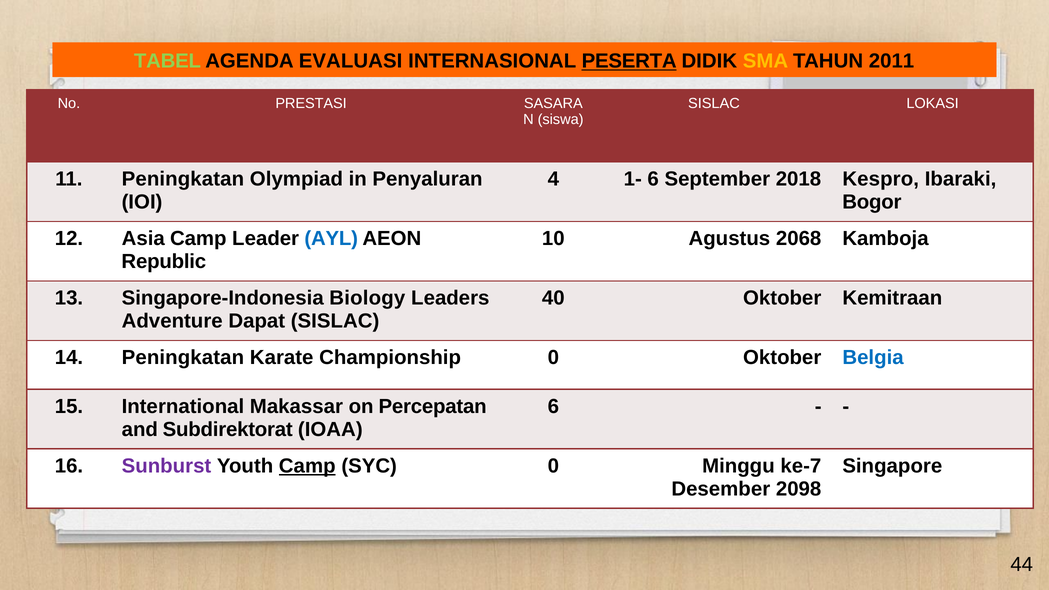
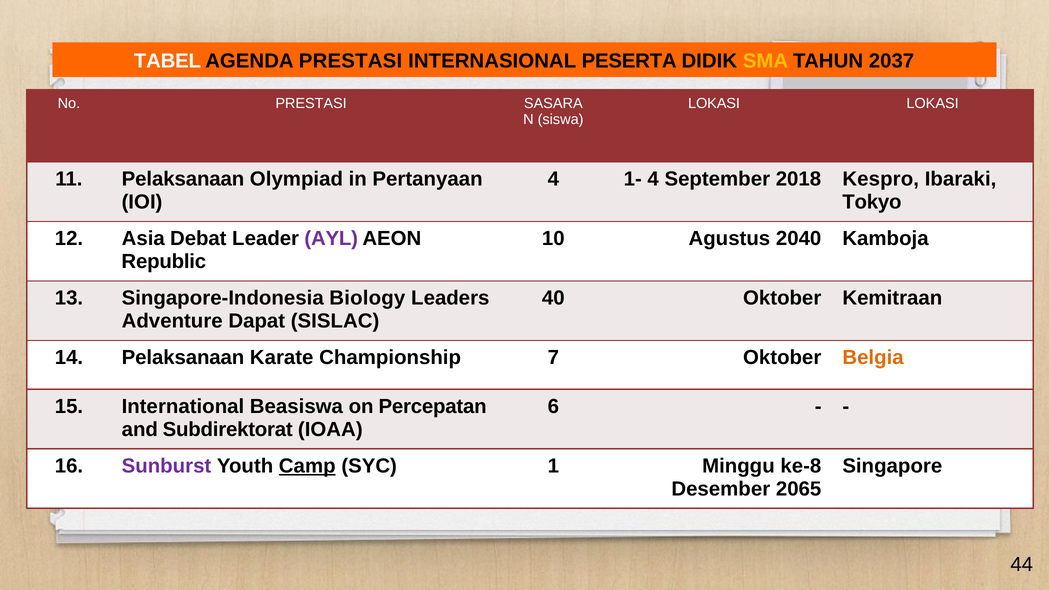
TABEL colour: light green -> white
AGENDA EVALUASI: EVALUASI -> PRESTASI
PESERTA underline: present -> none
2011: 2011 -> 2037
SISLAC at (714, 103): SISLAC -> LOKASI
11 Peningkatan: Peningkatan -> Pelaksanaan
Penyaluran: Penyaluran -> Pertanyaan
1- 6: 6 -> 4
Bogor: Bogor -> Tokyo
Asia Camp: Camp -> Debat
AYL colour: blue -> purple
2068: 2068 -> 2040
14 Peningkatan: Peningkatan -> Pelaksanaan
Championship 0: 0 -> 7
Belgia colour: blue -> orange
Makassar: Makassar -> Beasiswa
SYC 0: 0 -> 1
ke-7: ke-7 -> ke-8
2098: 2098 -> 2065
